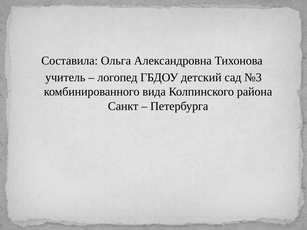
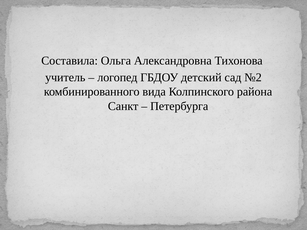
№3: №3 -> №2
